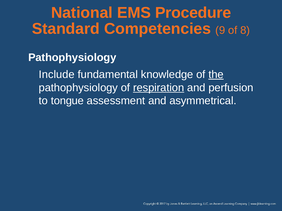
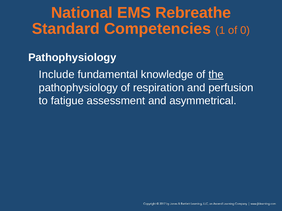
Procedure: Procedure -> Rebreathe
9: 9 -> 1
8: 8 -> 0
respiration underline: present -> none
tongue: tongue -> fatigue
